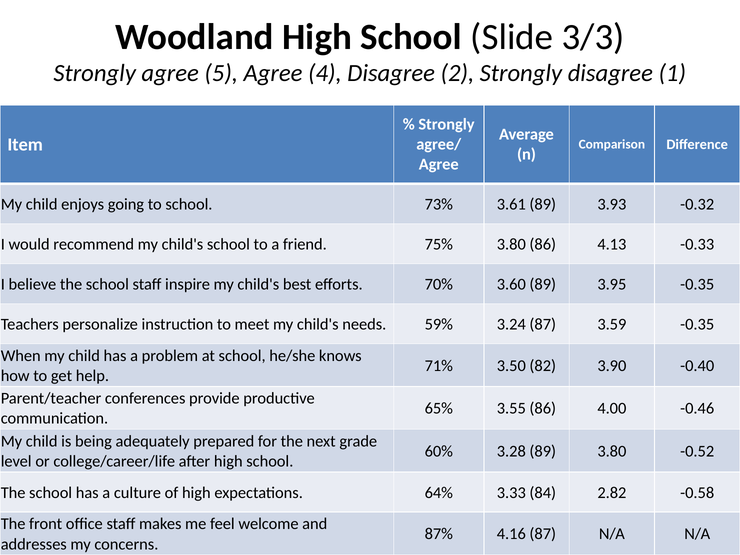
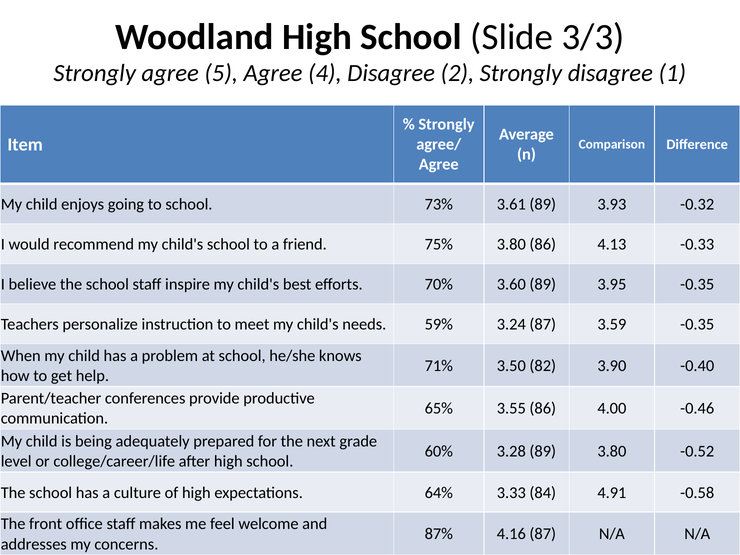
2.82: 2.82 -> 4.91
